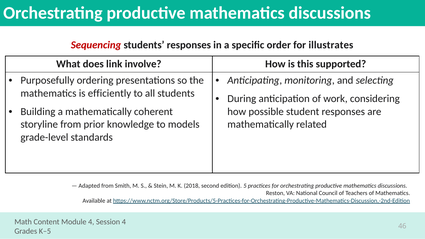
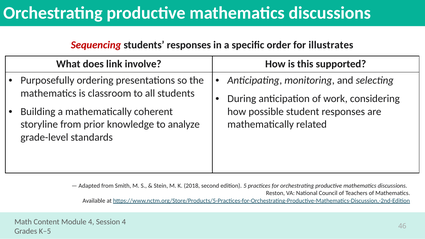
efficiently: efficiently -> classroom
models: models -> analyze
